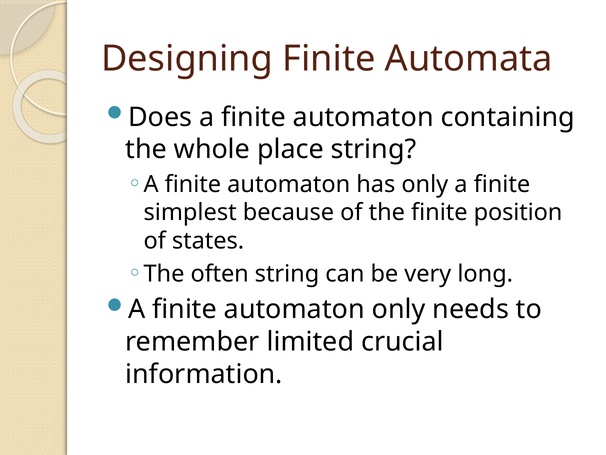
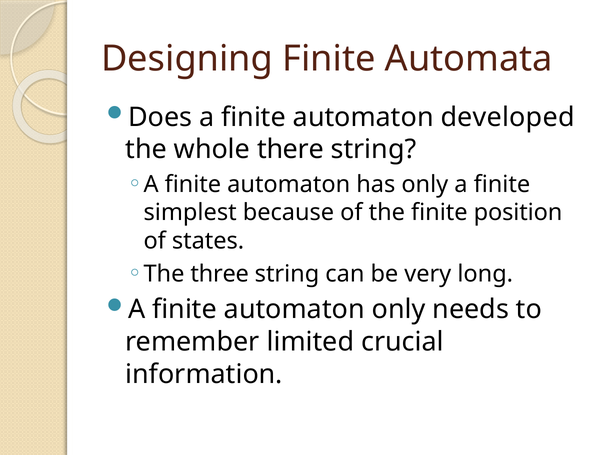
containing: containing -> developed
place: place -> there
often: often -> three
